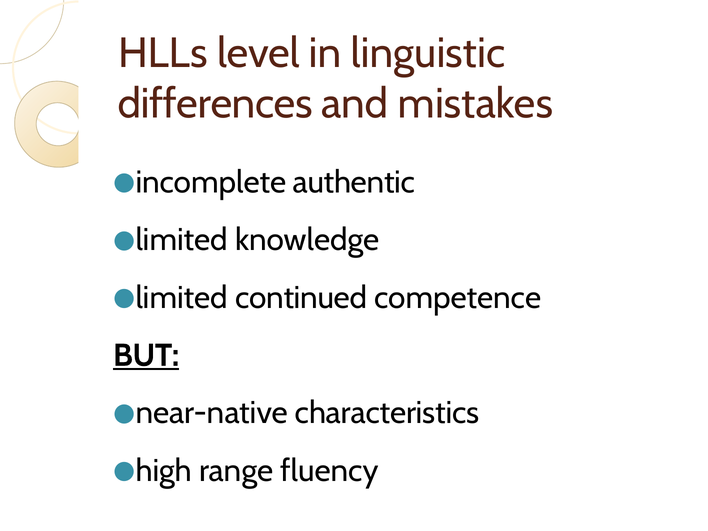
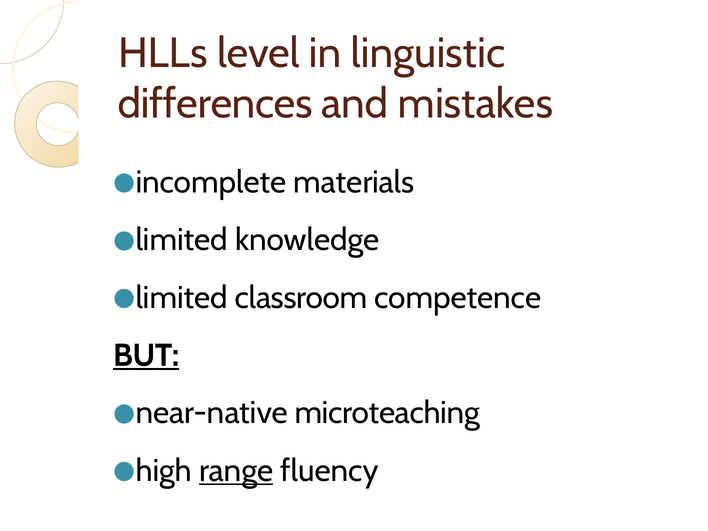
authentic: authentic -> materials
continued: continued -> classroom
characteristics: characteristics -> microteaching
range underline: none -> present
